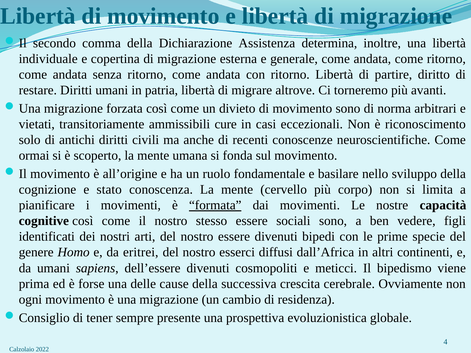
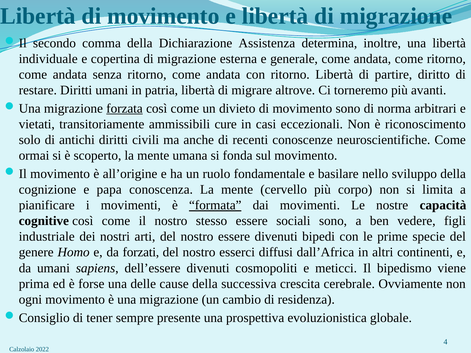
forzata underline: none -> present
stato: stato -> papa
identificati: identificati -> industriale
eritrei: eritrei -> forzati
